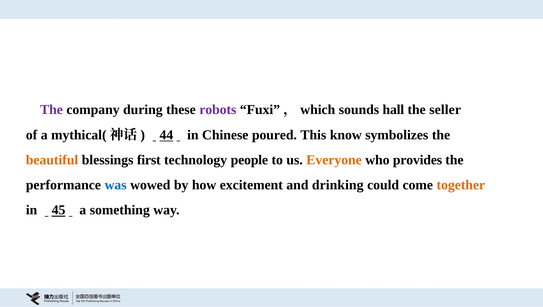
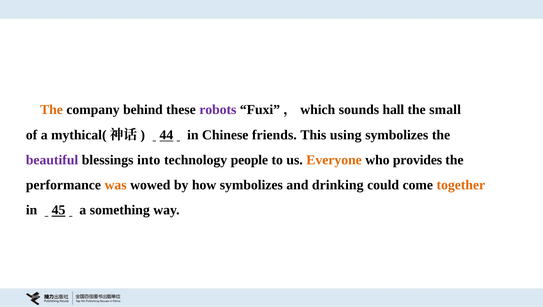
The at (51, 110) colour: purple -> orange
during: during -> behind
seller: seller -> small
poured: poured -> friends
know: know -> using
beautiful colour: orange -> purple
first: first -> into
was colour: blue -> orange
how excitement: excitement -> symbolizes
